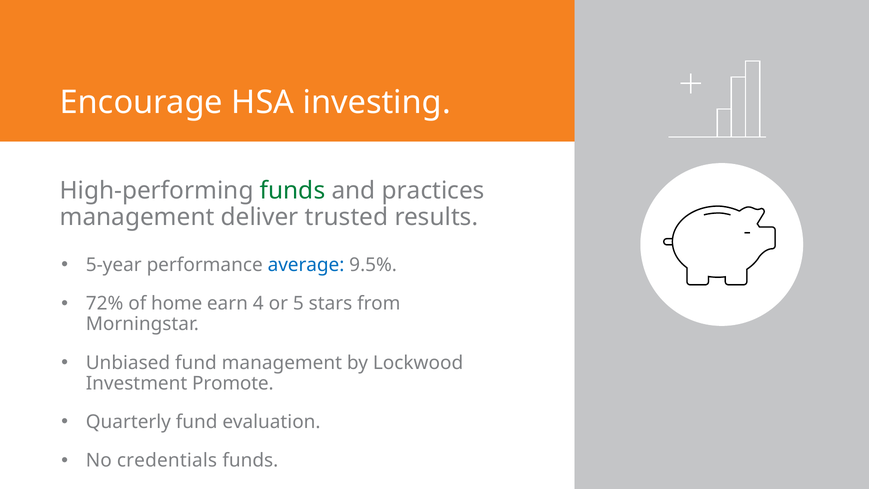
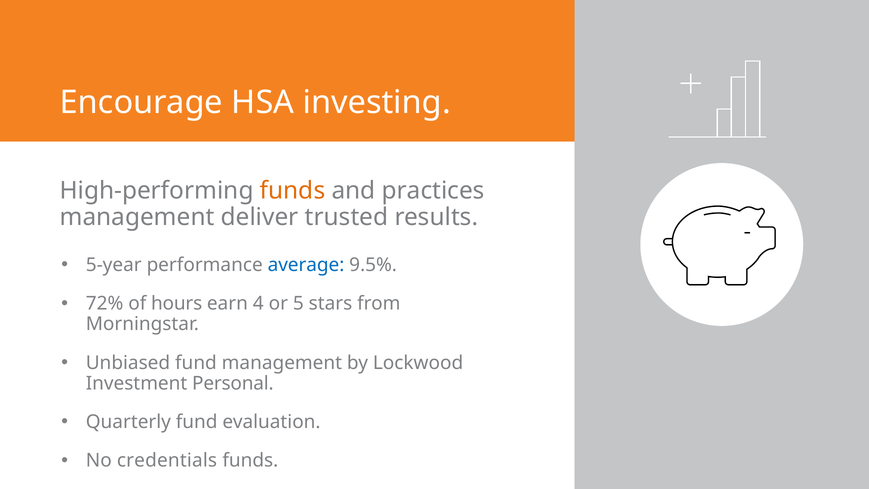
funds at (293, 191) colour: green -> orange
home: home -> hours
Promote: Promote -> Personal
